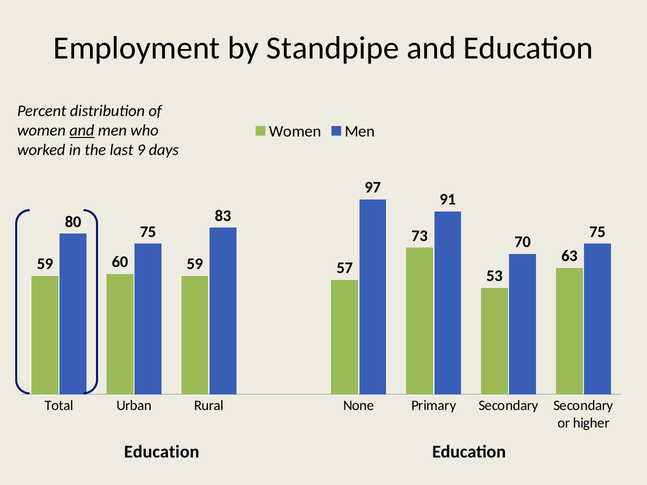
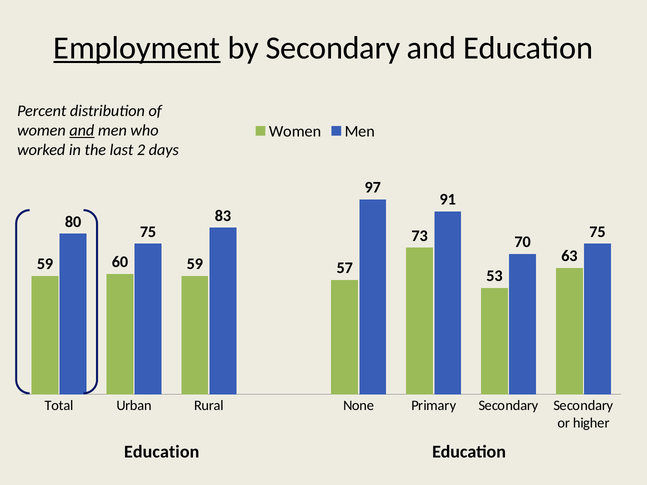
Employment underline: none -> present
by Standpipe: Standpipe -> Secondary
9: 9 -> 2
